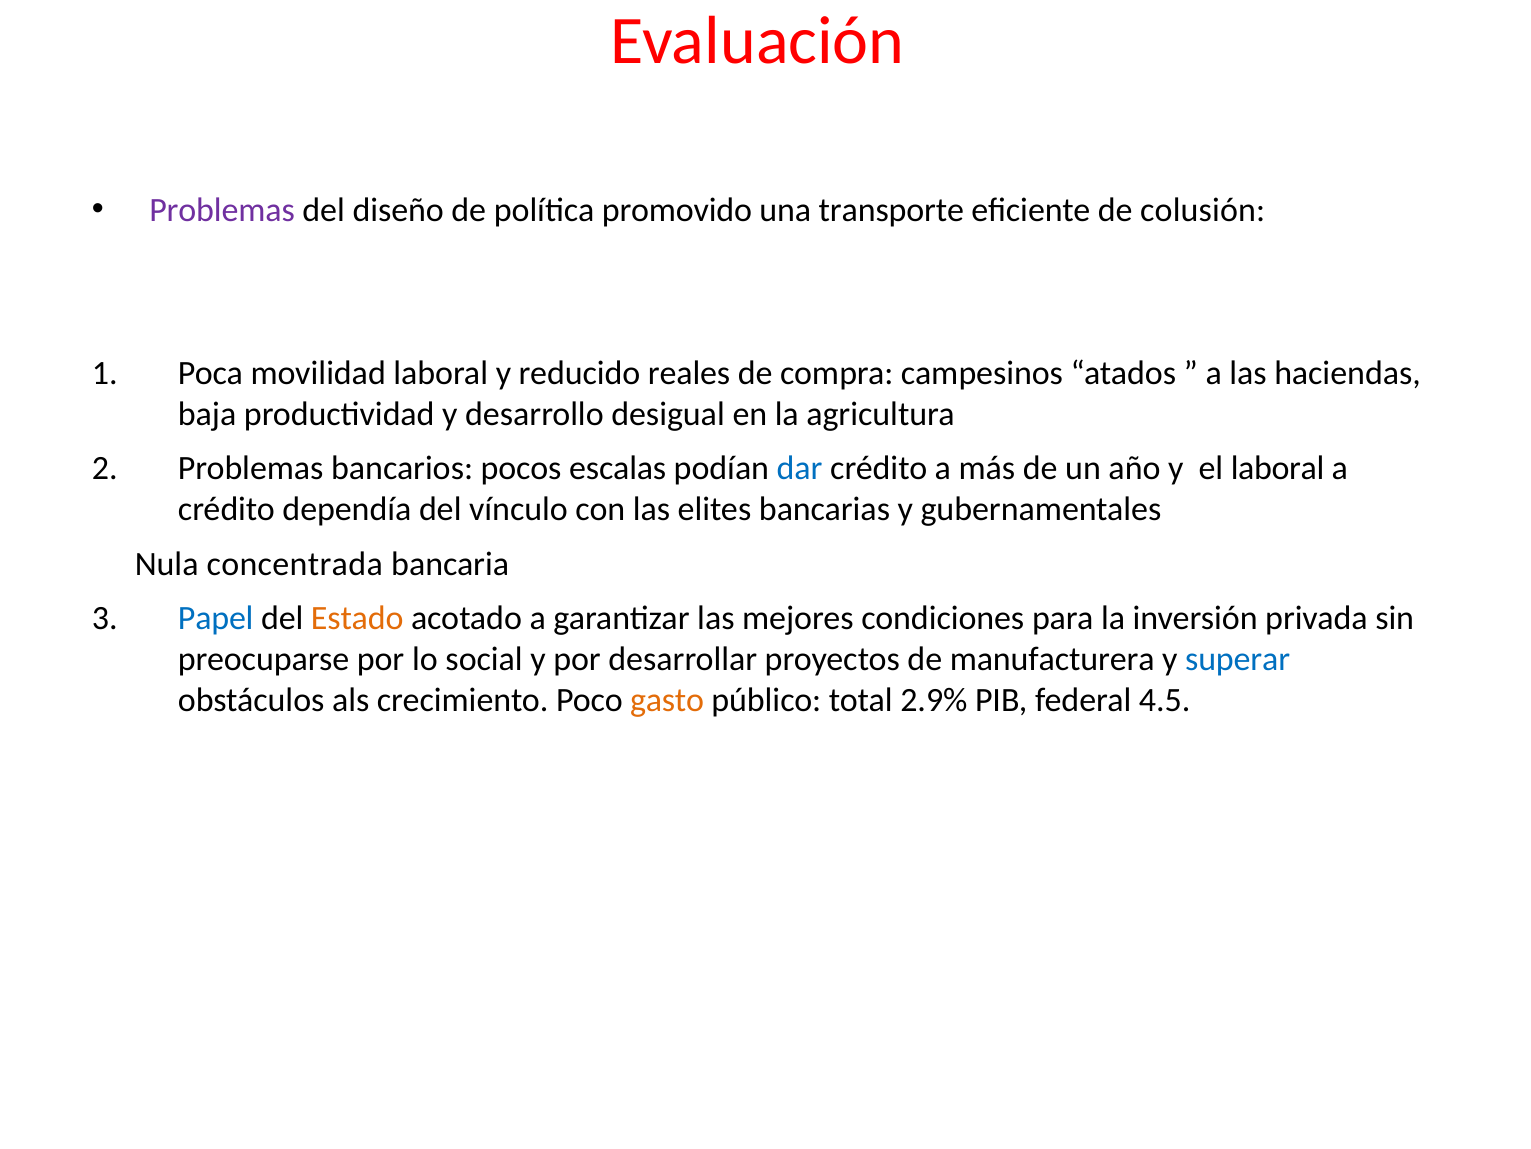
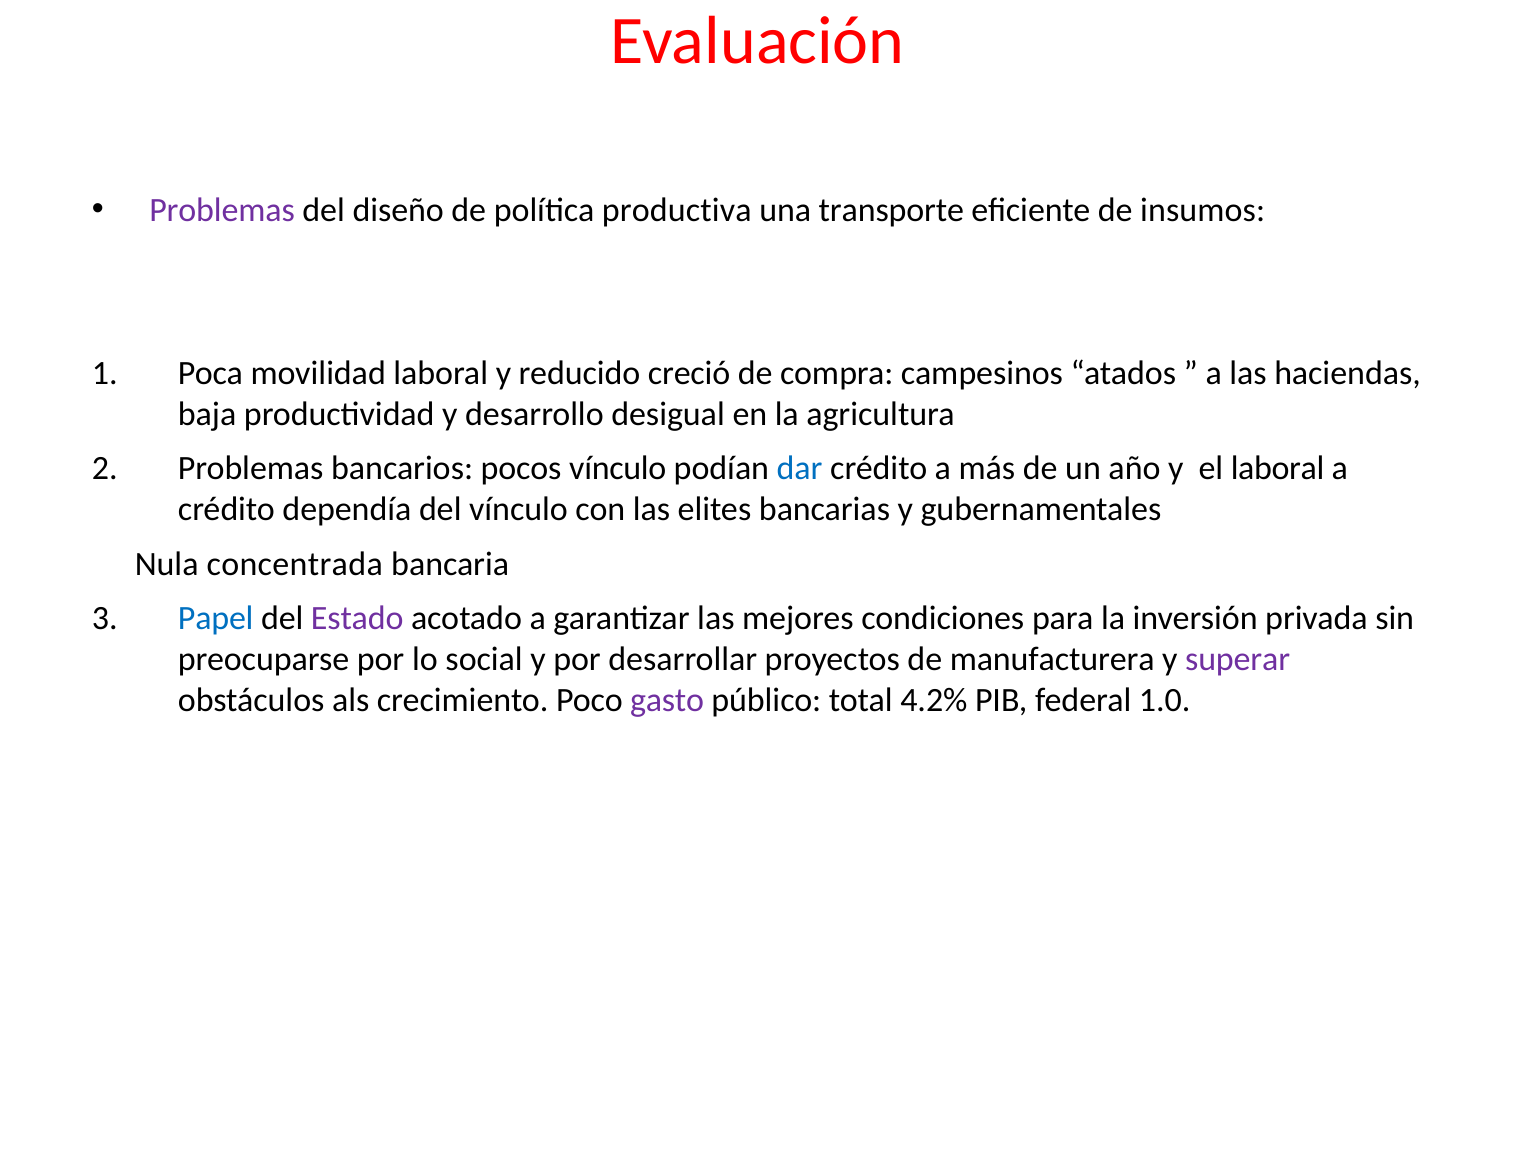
promovido: promovido -> productiva
colusión: colusión -> insumos
reales: reales -> creció
pocos escalas: escalas -> vínculo
Estado colour: orange -> purple
superar colour: blue -> purple
gasto colour: orange -> purple
2.9%: 2.9% -> 4.2%
4.5: 4.5 -> 1.0
